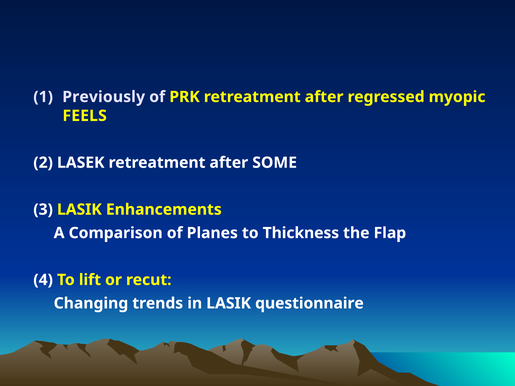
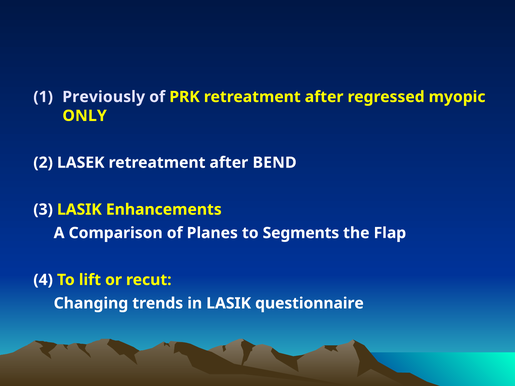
FEELS: FEELS -> ONLY
SOME: SOME -> BEND
Thickness: Thickness -> Segments
